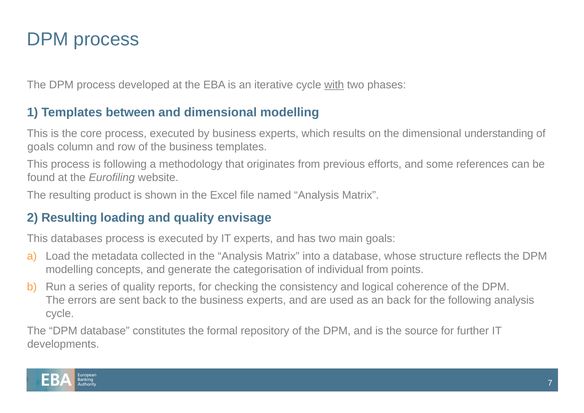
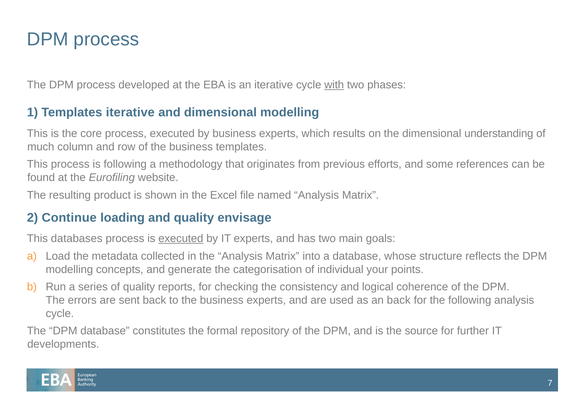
Templates between: between -> iterative
goals at (41, 147): goals -> much
2 Resulting: Resulting -> Continue
executed at (181, 239) underline: none -> present
individual from: from -> your
